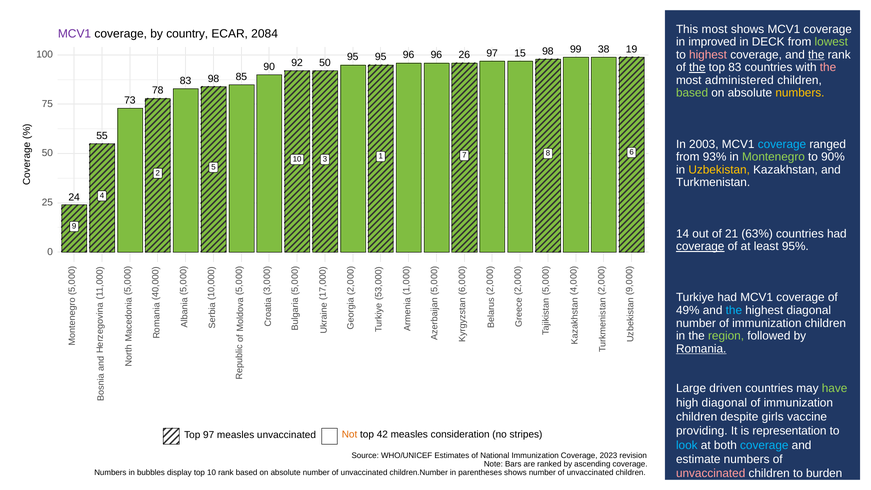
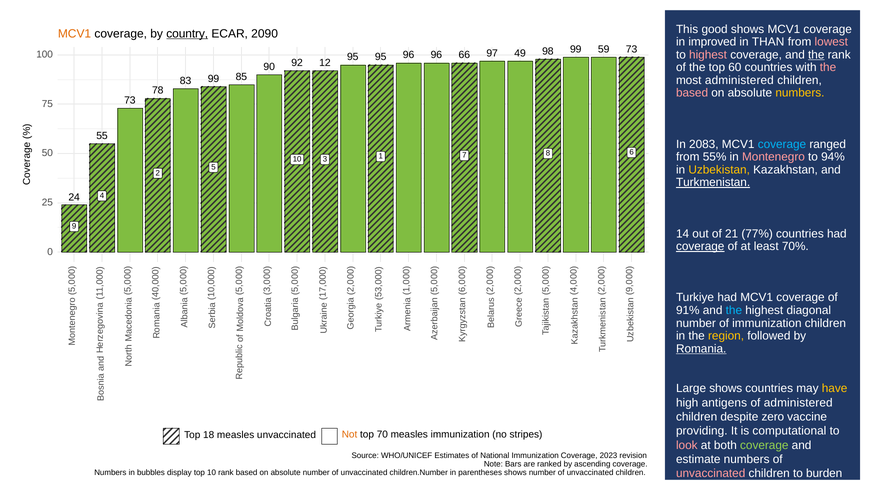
This most: most -> good
MCV1 at (75, 34) colour: purple -> orange
country underline: none -> present
2084: 2084 -> 2090
DECK: DECK -> THAN
lowest colour: light green -> pink
38: 38 -> 59
98 19: 19 -> 73
15: 15 -> 49
26: 26 -> 66
the at (697, 67) underline: present -> none
top 83: 83 -> 60
90 50: 50 -> 12
83 98: 98 -> 99
based at (692, 93) colour: light green -> pink
2003: 2003 -> 2083
93%: 93% -> 55%
Montenegro colour: light green -> pink
90%: 90% -> 94%
Turkmenistan underline: none -> present
63%: 63% -> 77%
95%: 95% -> 70%
49%: 49% -> 91%
region colour: light green -> yellow
Large driven: driven -> shows
have colour: light green -> yellow
high diagonal: diagonal -> antigens
immunization at (798, 403): immunization -> administered
girls: girls -> zero
representation: representation -> computational
Top 97: 97 -> 18
42: 42 -> 70
measles consideration: consideration -> immunization
look colour: light blue -> pink
coverage at (764, 445) colour: light blue -> light green
